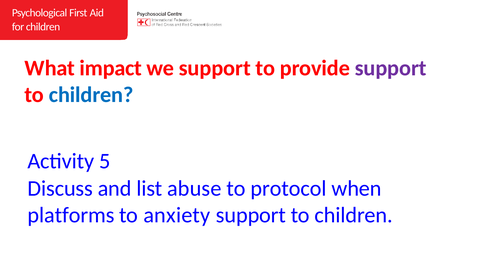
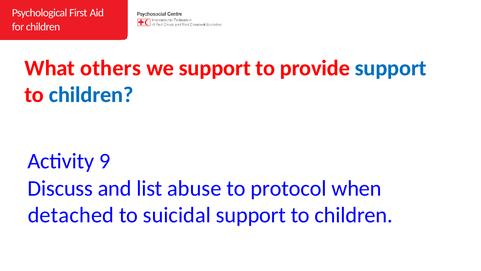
impact: impact -> others
support at (391, 68) colour: purple -> blue
5: 5 -> 9
platforms: platforms -> detached
anxiety: anxiety -> suicidal
